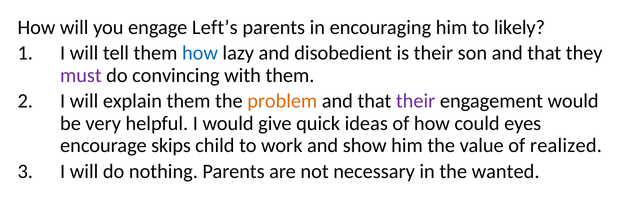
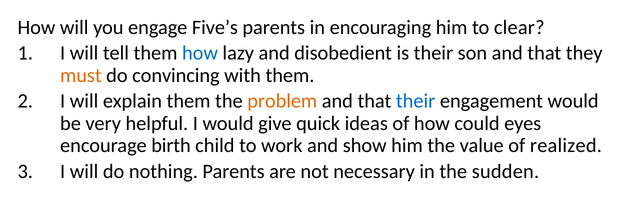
Left’s: Left’s -> Five’s
likely: likely -> clear
must colour: purple -> orange
their at (416, 101) colour: purple -> blue
skips: skips -> birth
wanted: wanted -> sudden
